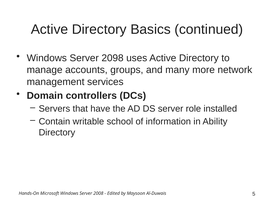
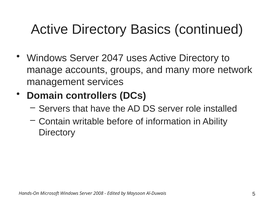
2098: 2098 -> 2047
school: school -> before
